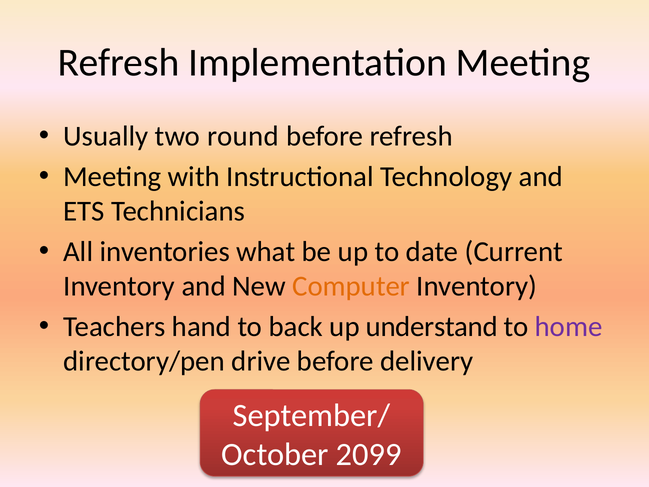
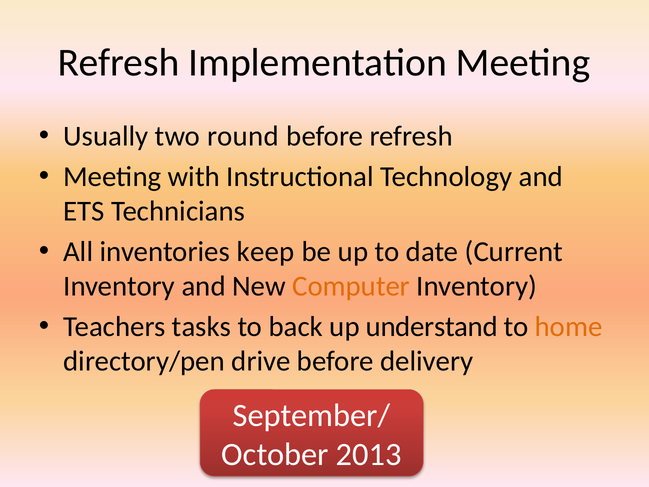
what: what -> keep
hand: hand -> tasks
home colour: purple -> orange
2099: 2099 -> 2013
